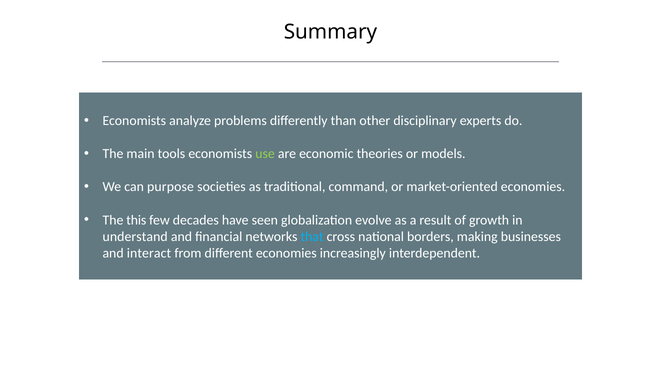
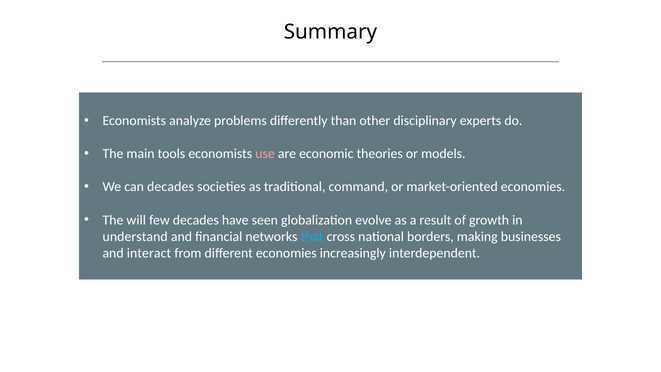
use colour: light green -> pink
can purpose: purpose -> decades
this: this -> will
